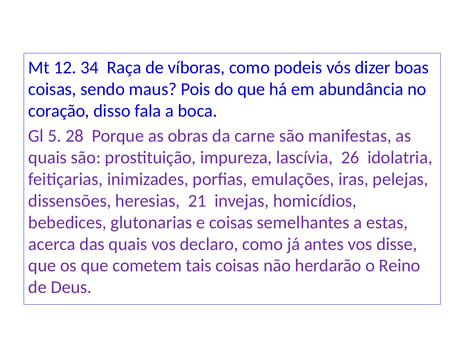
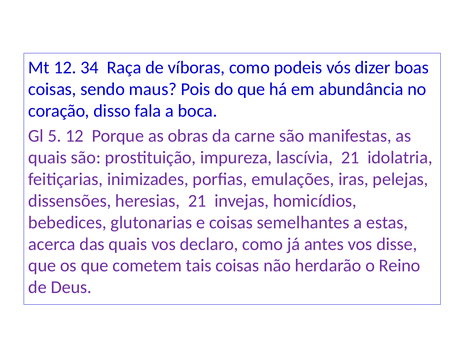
5 28: 28 -> 12
lascívia 26: 26 -> 21
